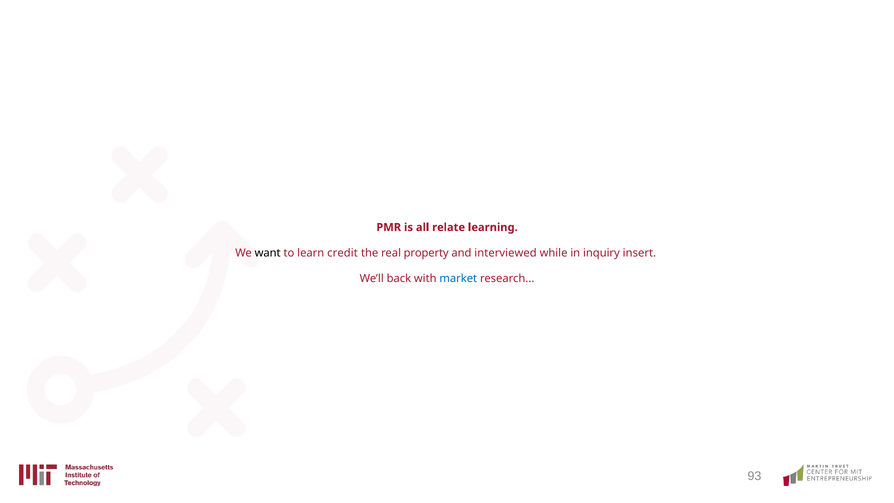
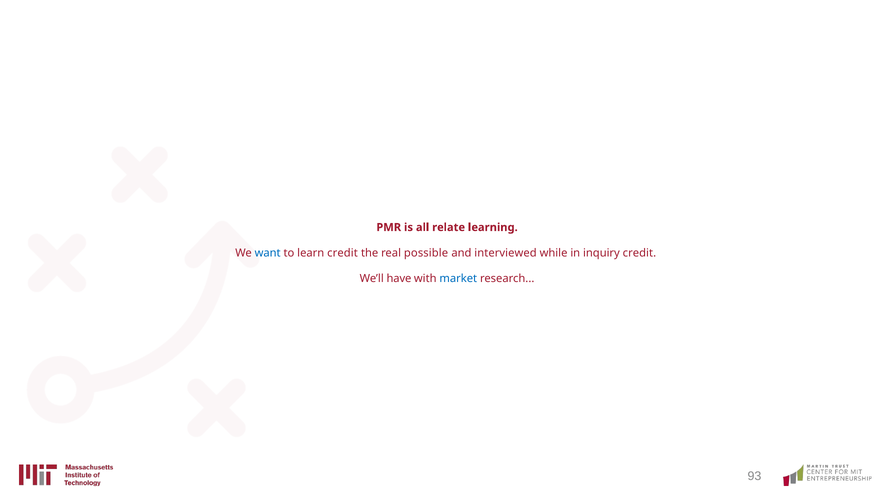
want colour: black -> blue
property: property -> possible
inquiry insert: insert -> credit
back: back -> have
